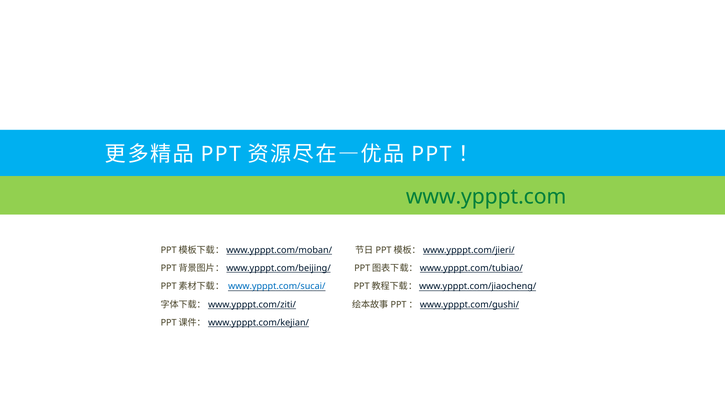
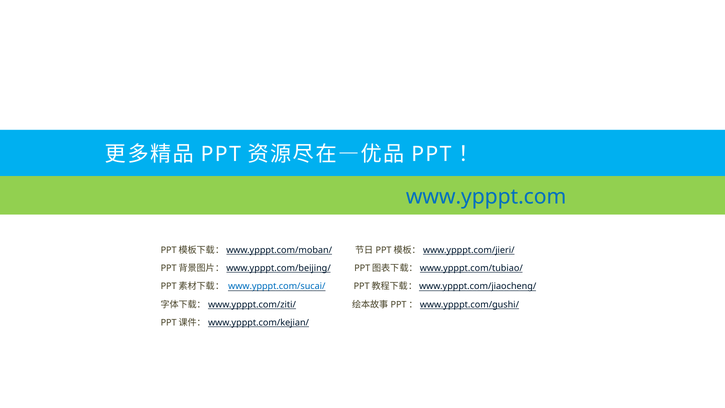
www.ypppt.com colour: green -> blue
